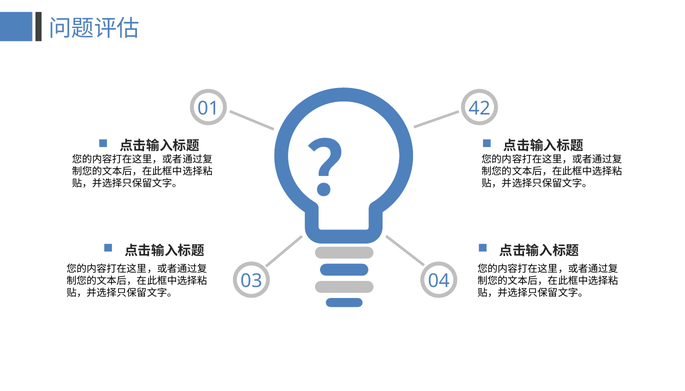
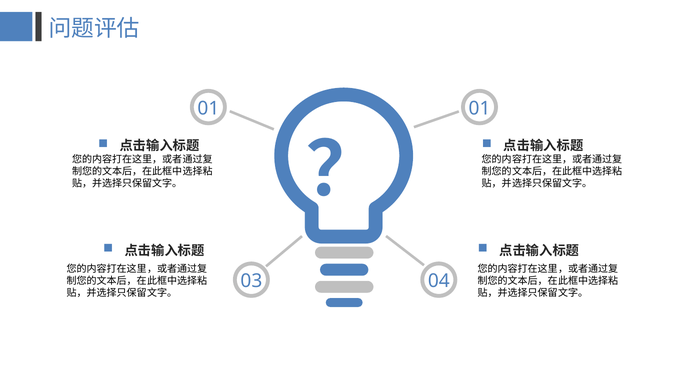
01 42: 42 -> 01
